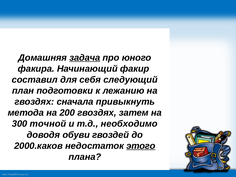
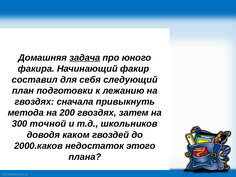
необходимо: необходимо -> школьников
обуви: обуви -> каком
этого underline: present -> none
